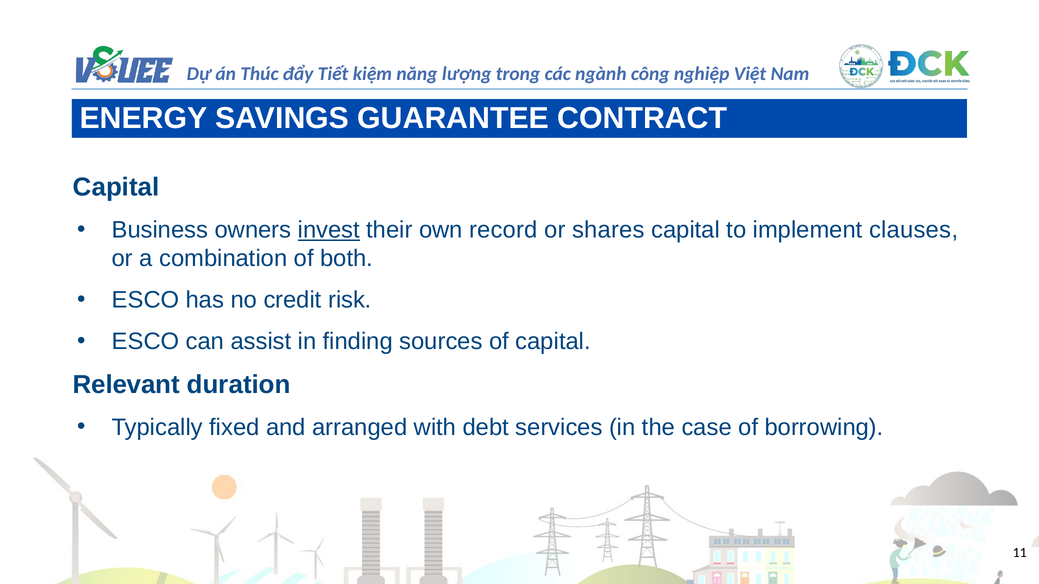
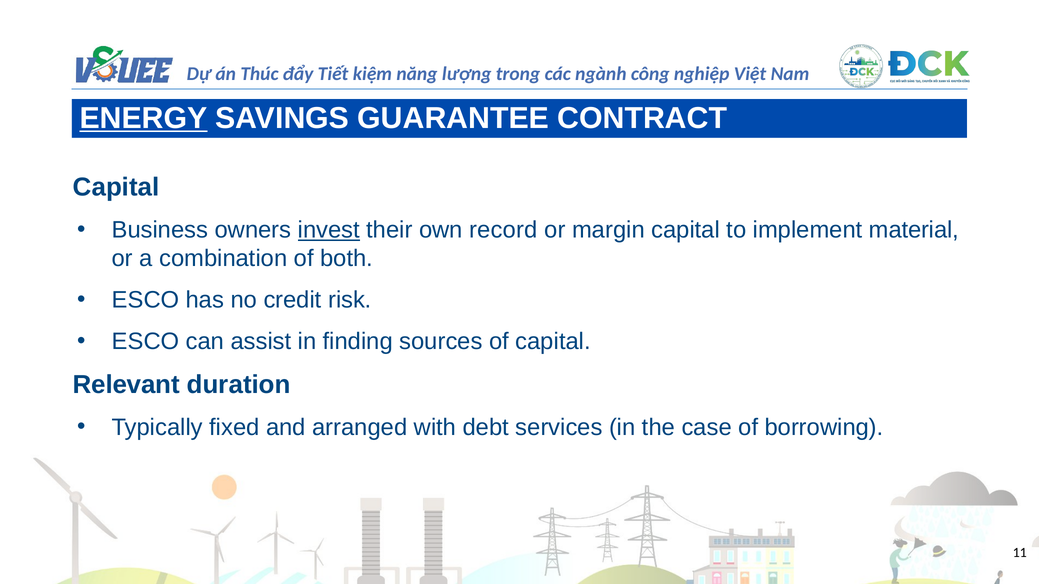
ENERGY underline: none -> present
shares: shares -> margin
clauses: clauses -> material
